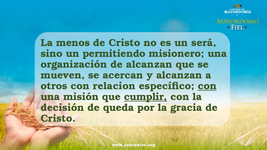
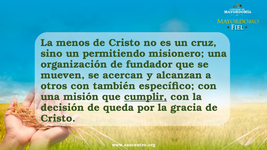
será: será -> cruz
de alcanzan: alcanzan -> fundador
relacion: relacion -> también
con at (207, 86) underline: present -> none
